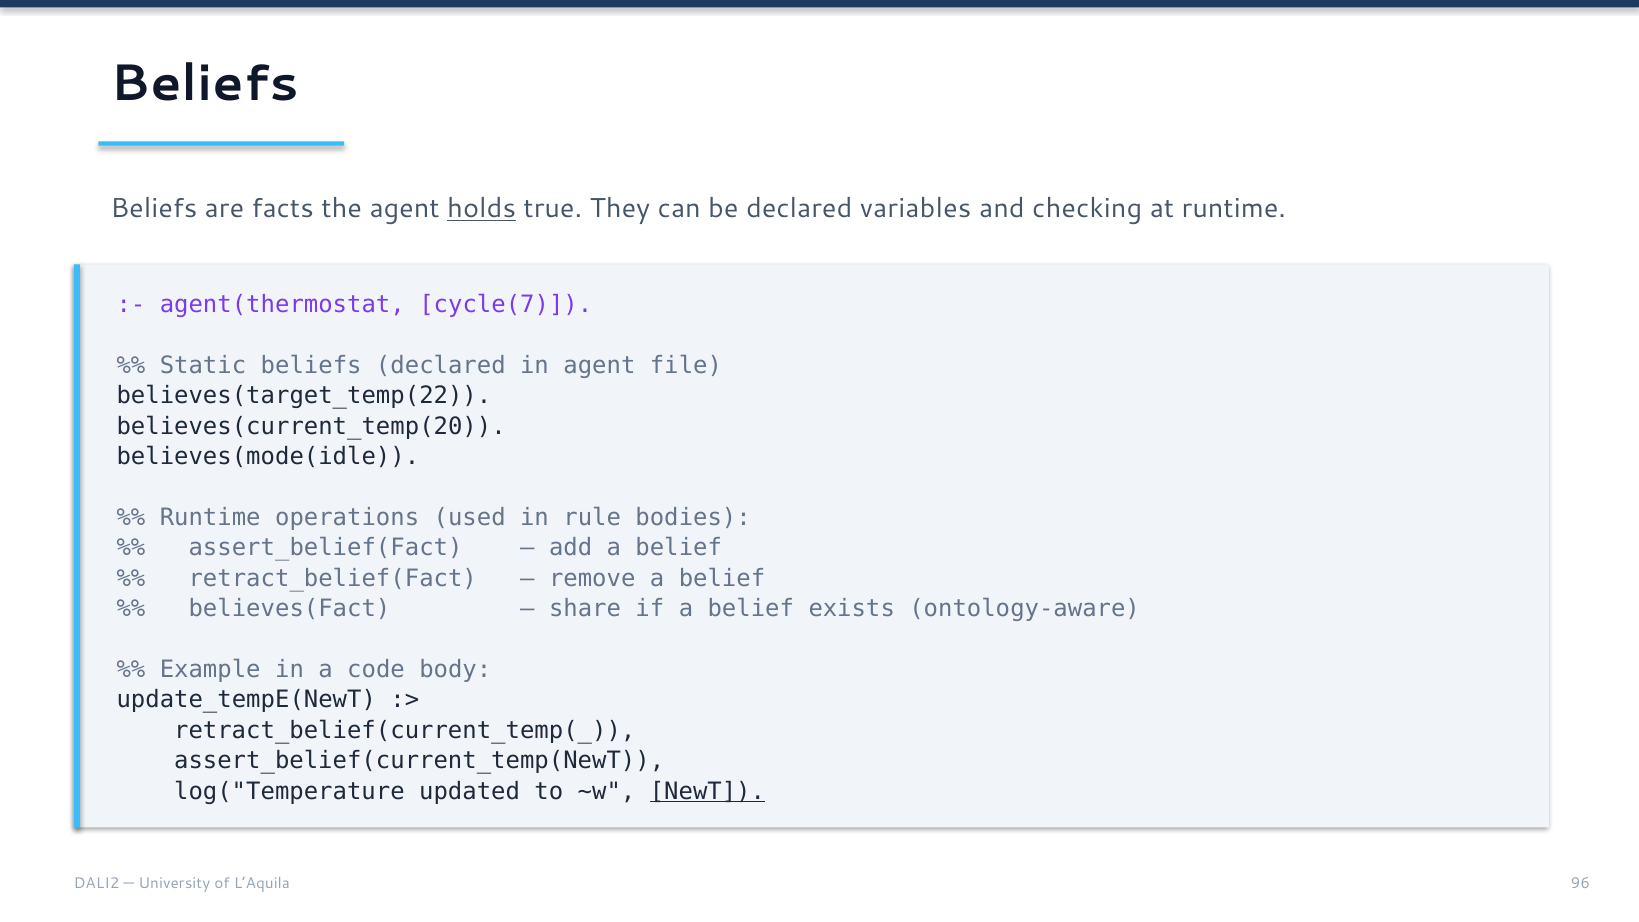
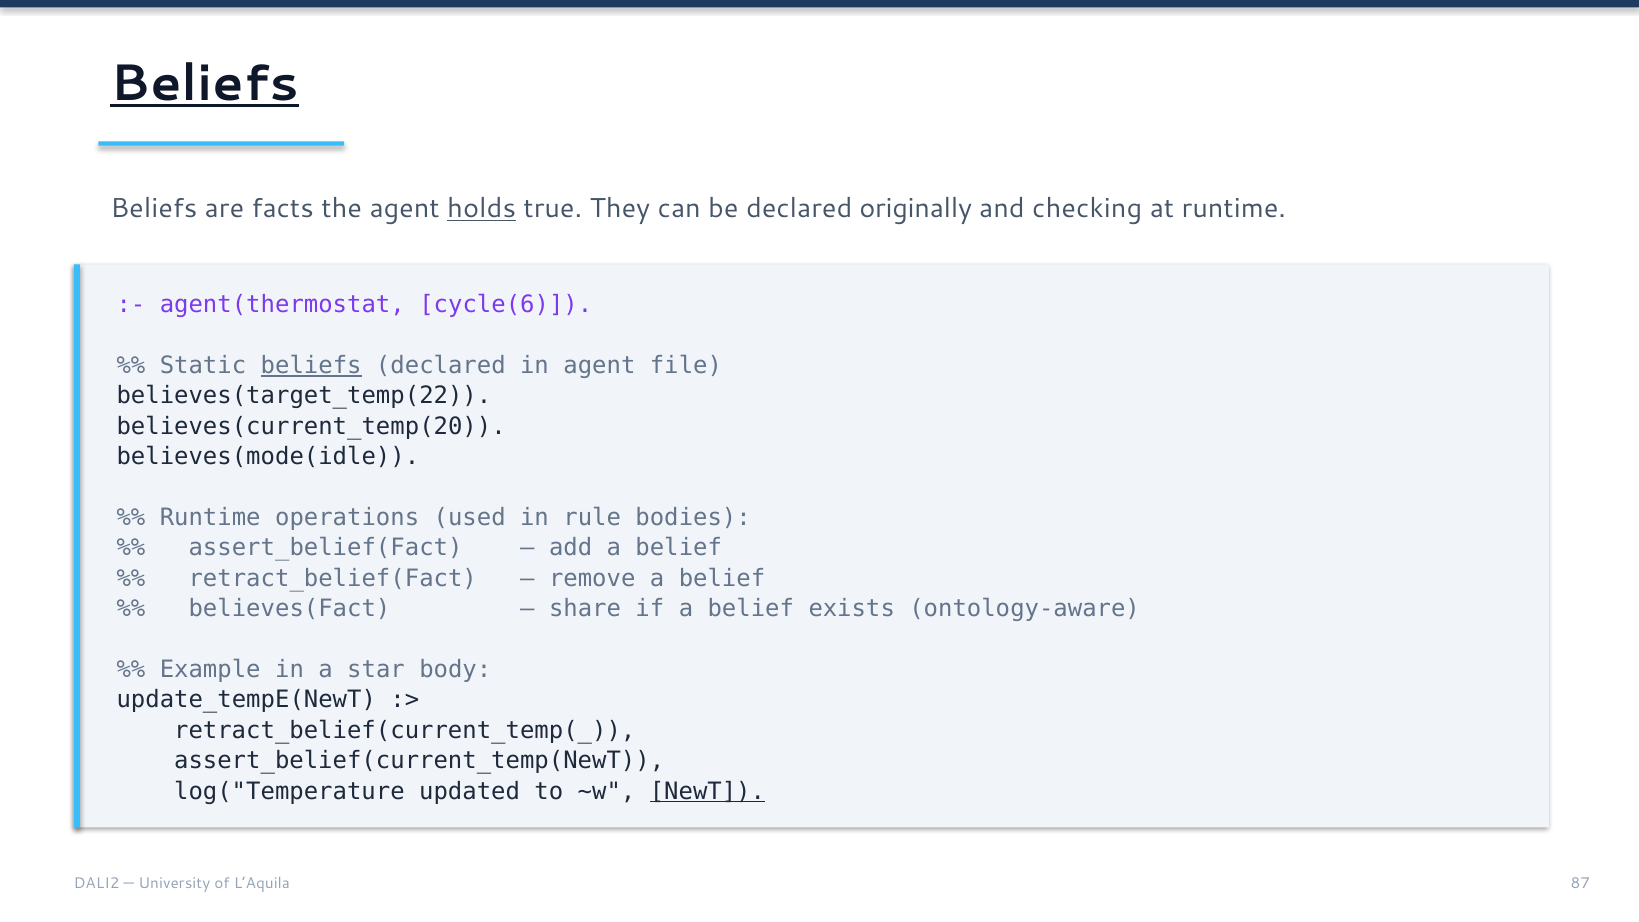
Beliefs at (204, 83) underline: none -> present
variables: variables -> originally
cycle(7: cycle(7 -> cycle(6
beliefs at (311, 366) underline: none -> present
code: code -> star
96: 96 -> 87
